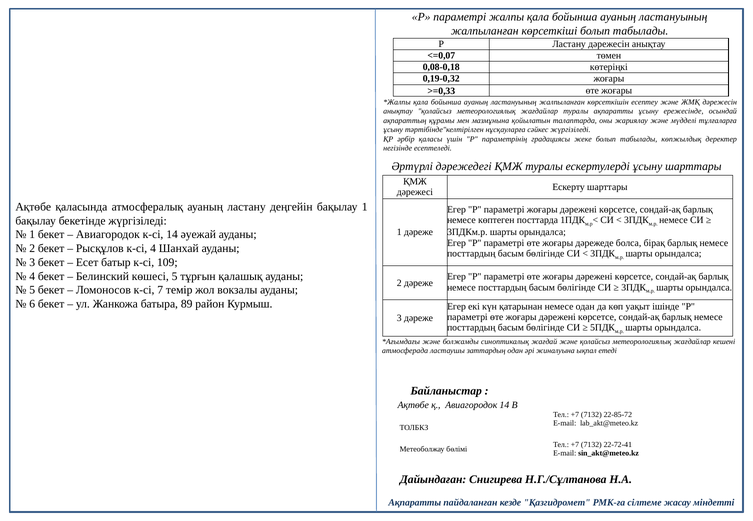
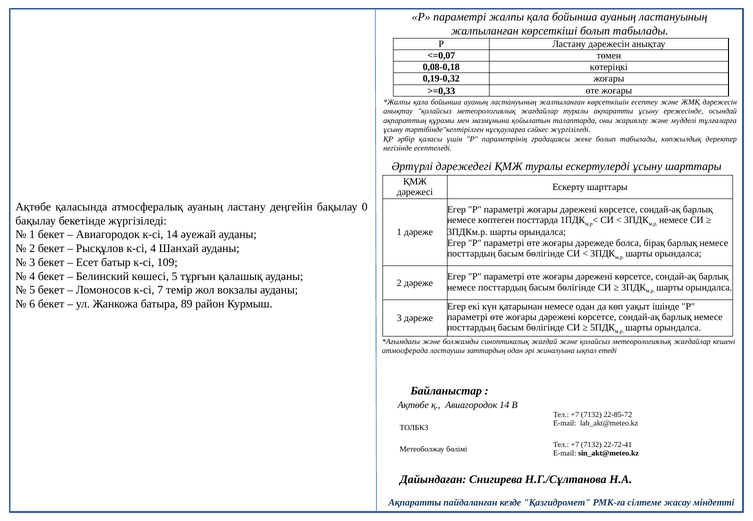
бақылау 1: 1 -> 0
